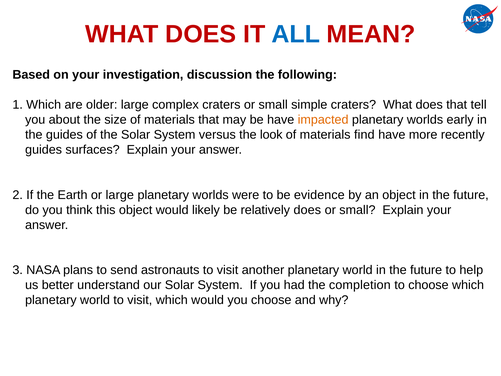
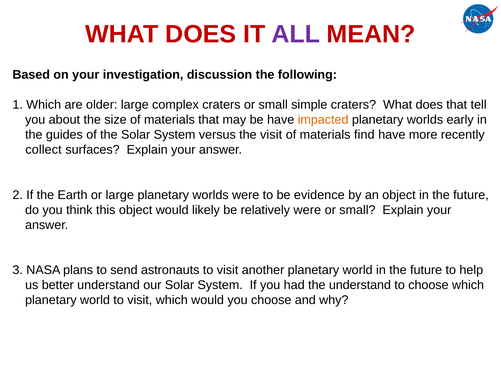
ALL colour: blue -> purple
the look: look -> visit
guides at (44, 150): guides -> collect
relatively does: does -> were
the completion: completion -> understand
